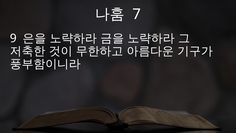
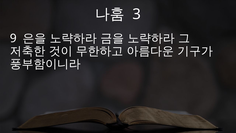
7: 7 -> 3
